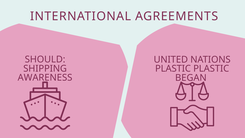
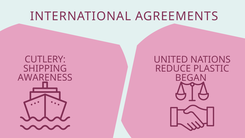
SHOULD: SHOULD -> CUTLERY
PLASTIC at (173, 69): PLASTIC -> REDUCE
